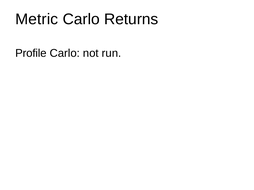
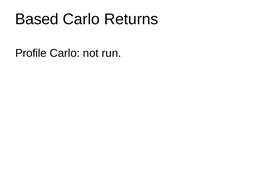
Metric: Metric -> Based
